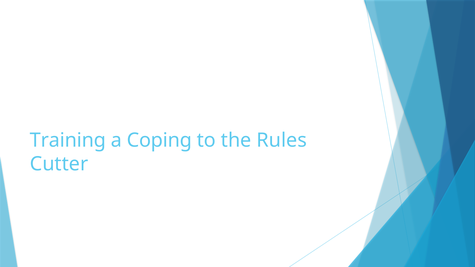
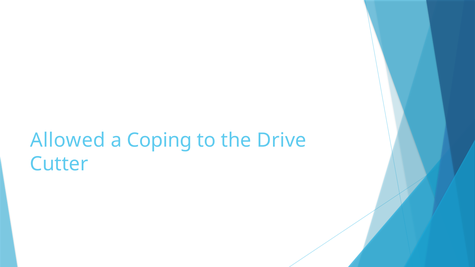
Training: Training -> Allowed
Rules: Rules -> Drive
